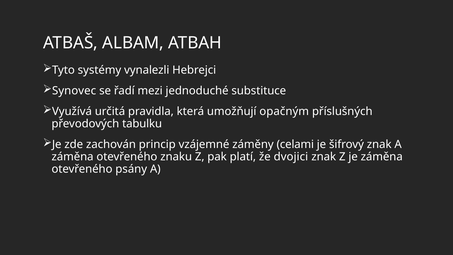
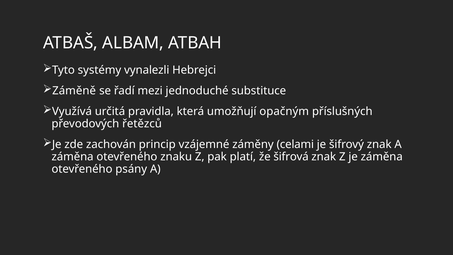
Synovec: Synovec -> Záměně
tabulku: tabulku -> řetězců
dvojici: dvojici -> šifrová
